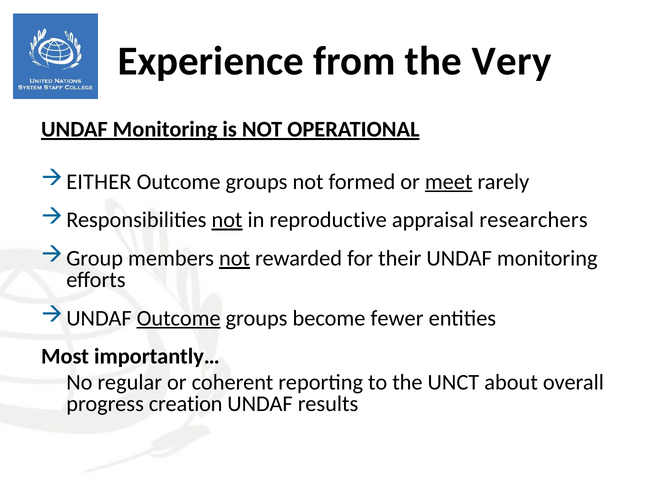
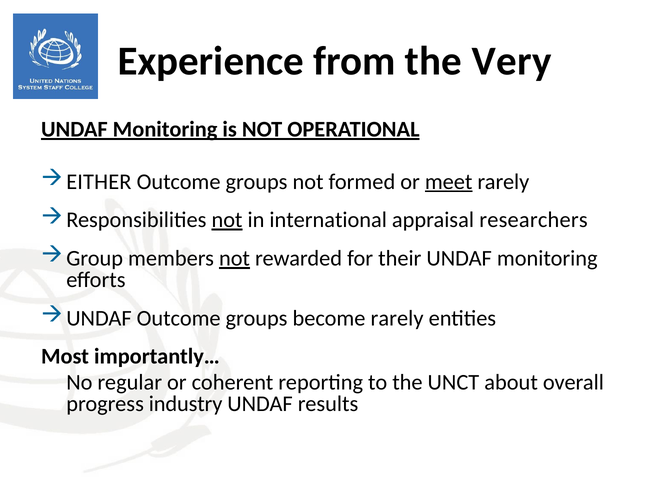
reproductive: reproductive -> international
Outcome at (179, 318) underline: present -> none
become fewer: fewer -> rarely
creation: creation -> industry
